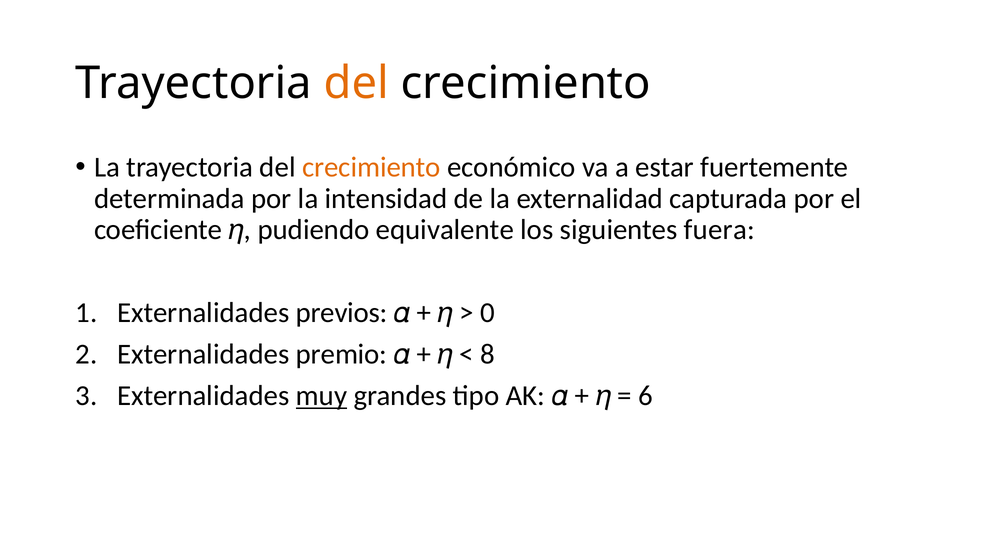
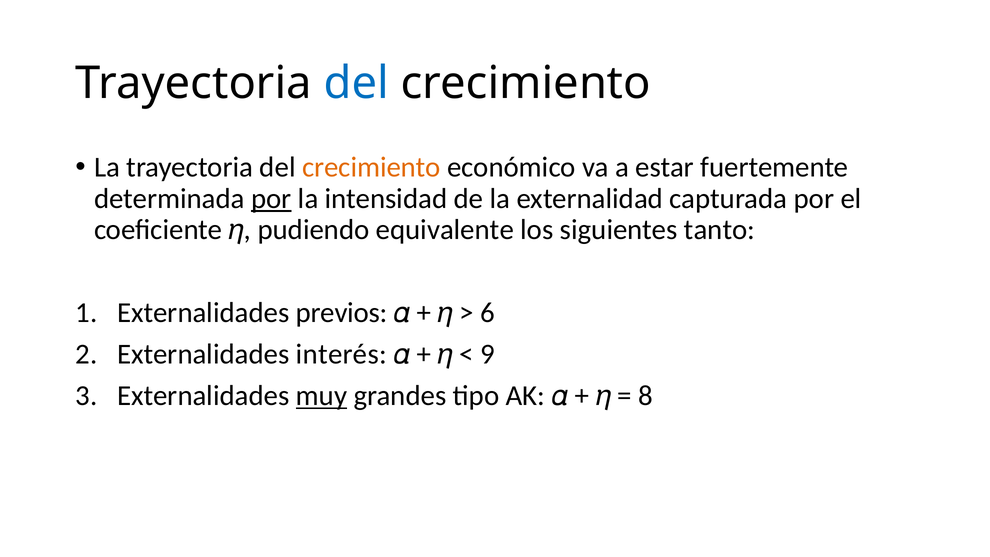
del at (356, 83) colour: orange -> blue
por at (271, 199) underline: none -> present
fuera: fuera -> tanto
0: 0 -> 6
premio: premio -> interés
8: 8 -> 9
6: 6 -> 8
